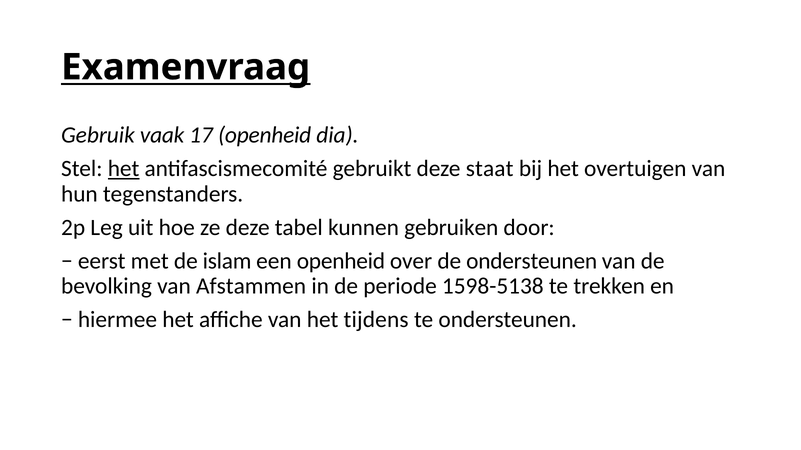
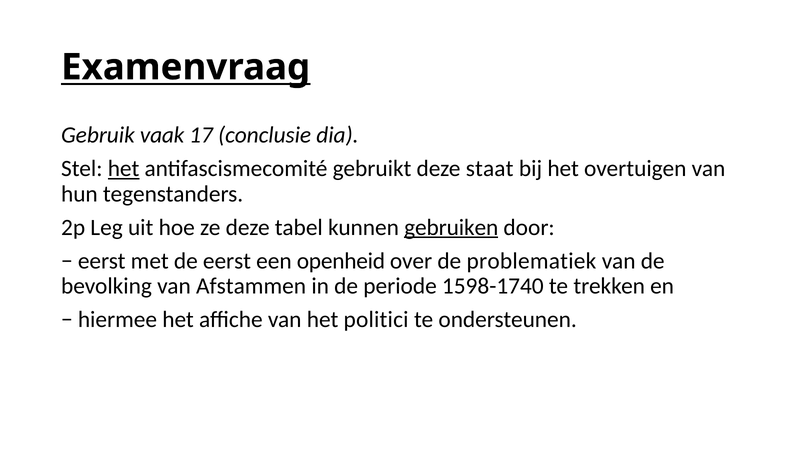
17 openheid: openheid -> conclusie
gebruiken underline: none -> present
de islam: islam -> eerst
de ondersteunen: ondersteunen -> problematiek
1598-5138: 1598-5138 -> 1598-1740
tijdens: tijdens -> politici
